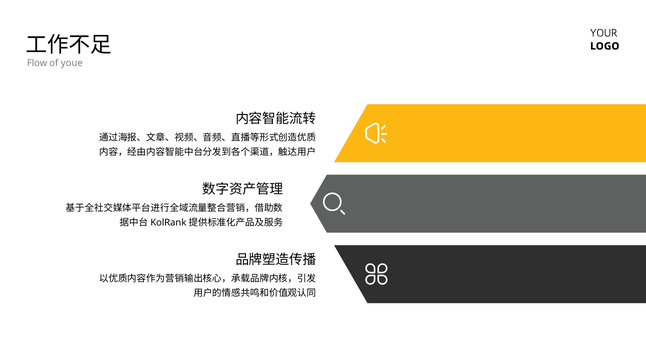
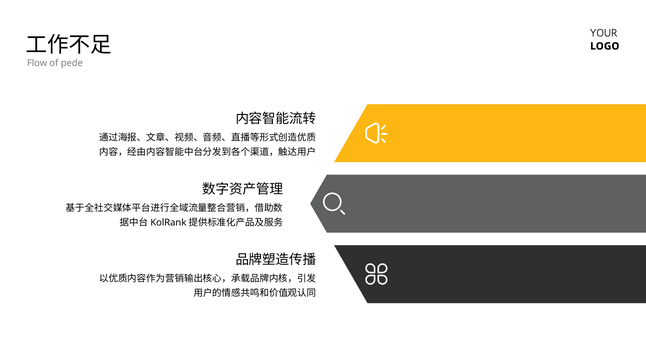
youe: youe -> pede
